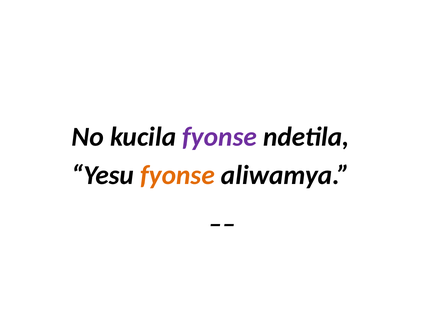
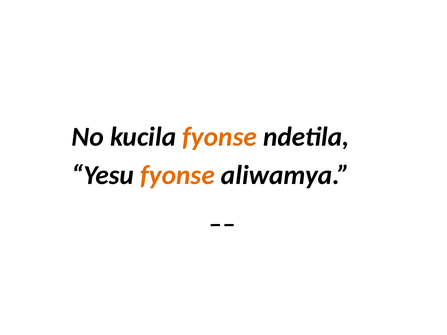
fyonse at (220, 137) colour: purple -> orange
